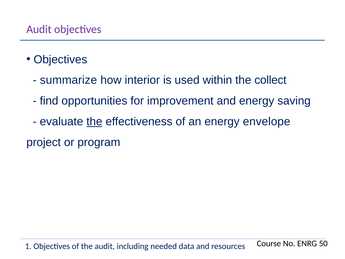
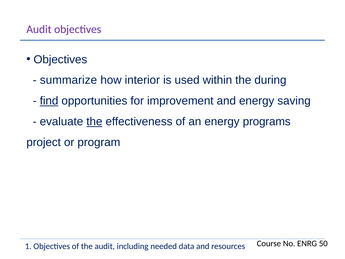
collect: collect -> during
find underline: none -> present
envelope: envelope -> programs
